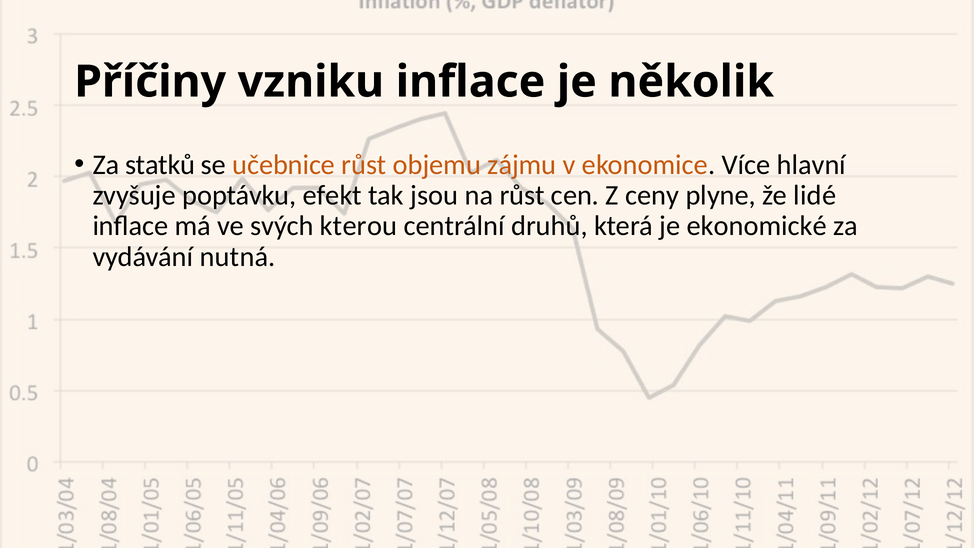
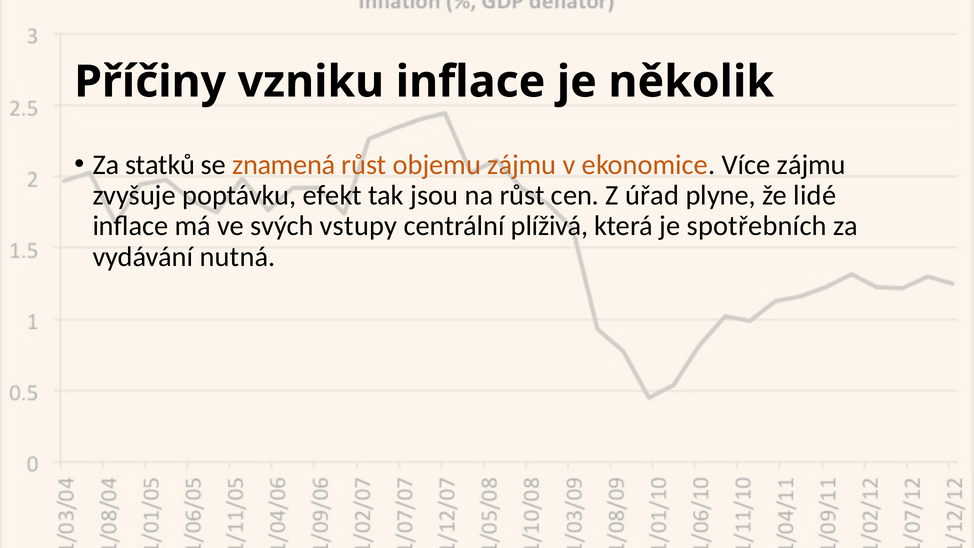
učebnice: učebnice -> znamená
Více hlavní: hlavní -> zájmu
ceny: ceny -> úřad
kterou: kterou -> vstupy
druhů: druhů -> plíživá
ekonomické: ekonomické -> spotřebních
